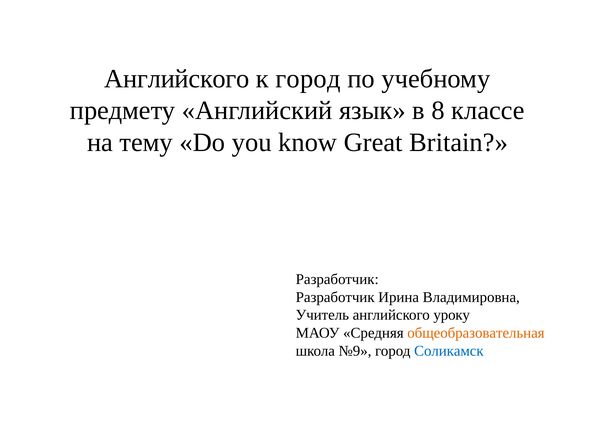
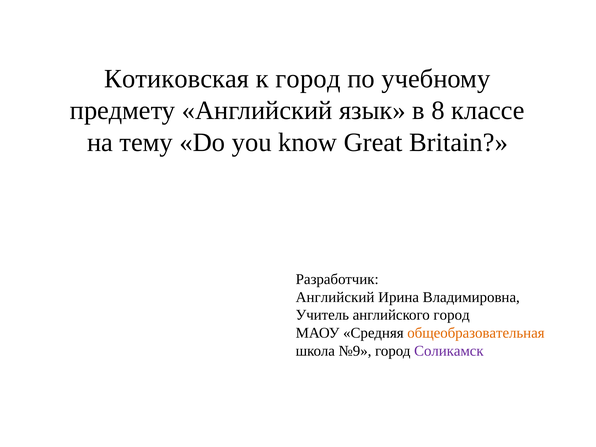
Английского at (177, 79): Английского -> Котиковская
Разработчик at (335, 297): Разработчик -> Английский
английского уроку: уроку -> город
Соликамск colour: blue -> purple
